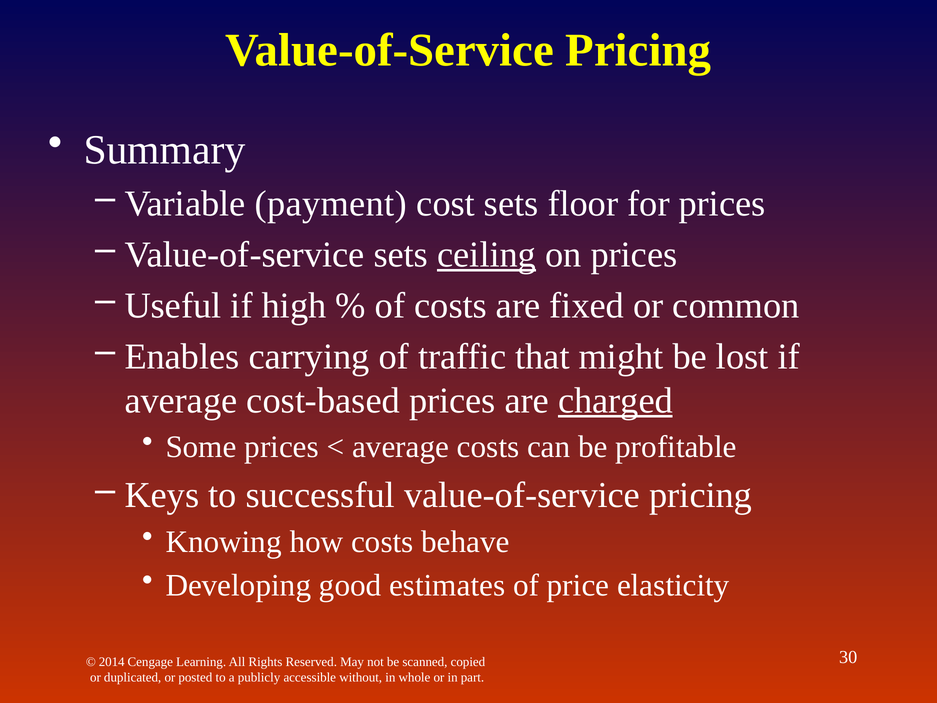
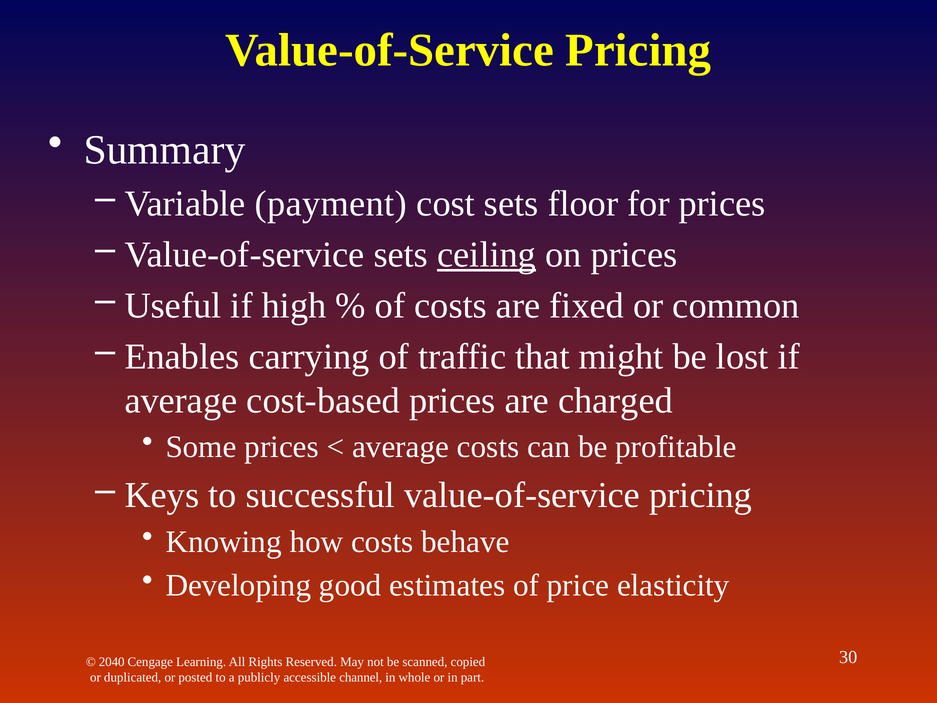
charged underline: present -> none
2014: 2014 -> 2040
without: without -> channel
